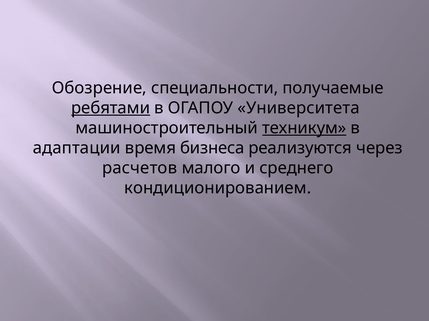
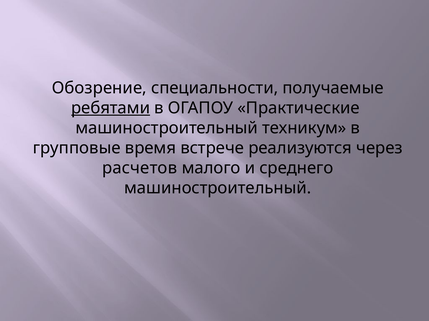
Университета: Университета -> Практические
техникум underline: present -> none
адаптации: адаптации -> групповые
бизнеса: бизнеса -> встрече
кондиционированием at (218, 189): кондиционированием -> машиностроительный
